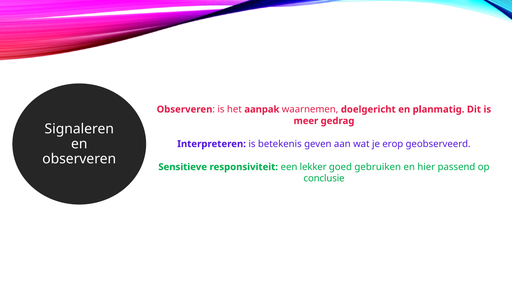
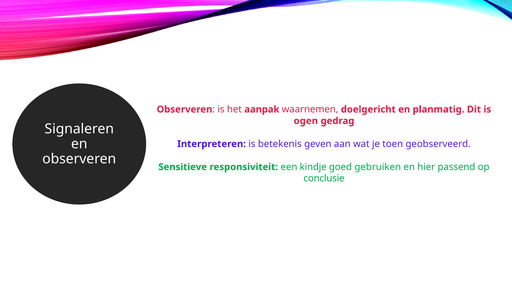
meer: meer -> ogen
erop: erop -> toen
lekker: lekker -> kindje
